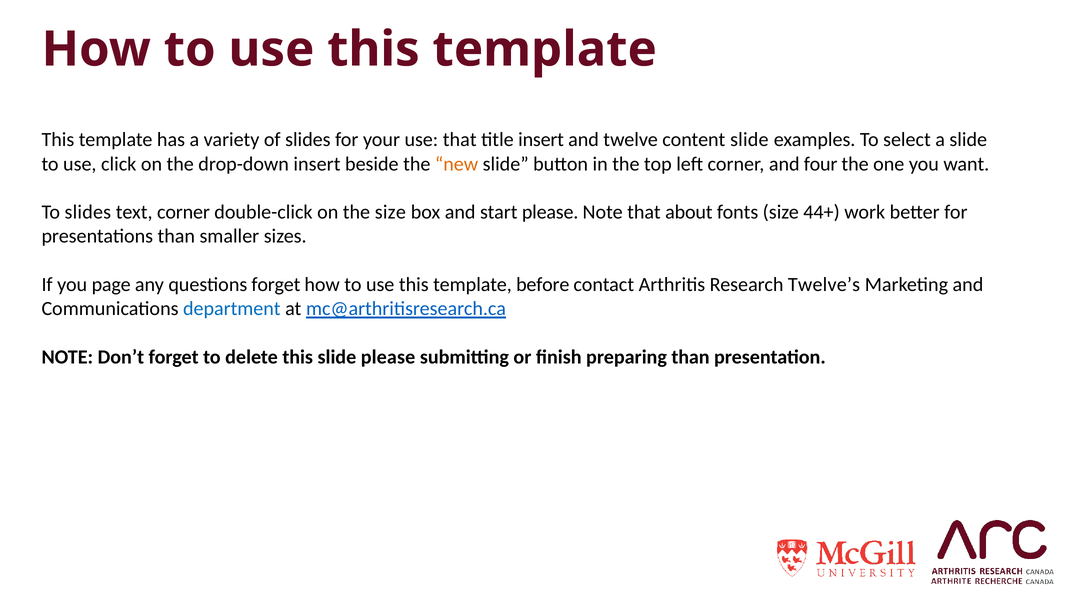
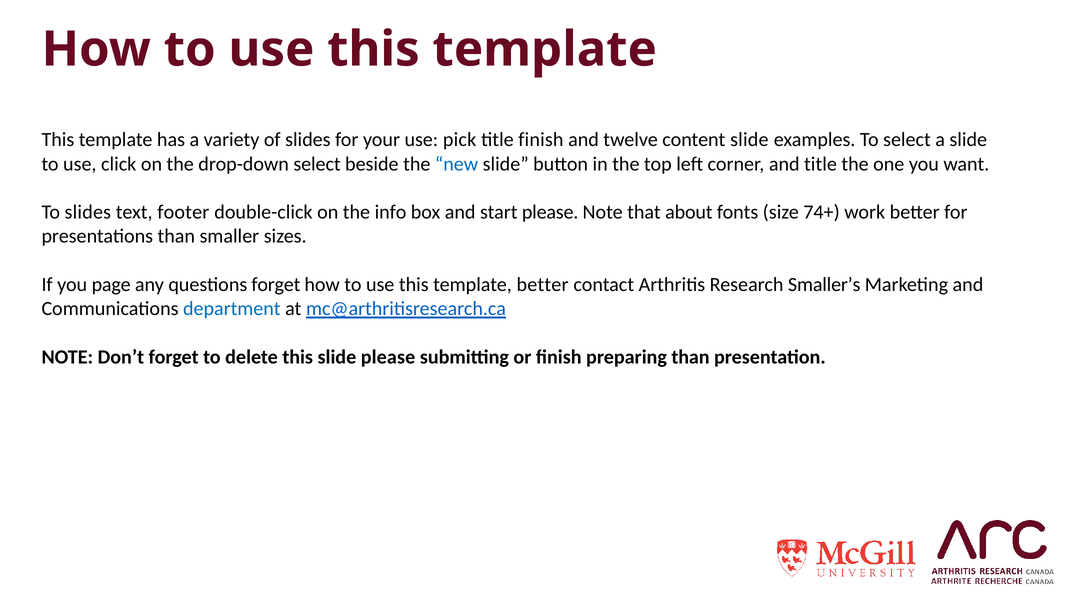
use that: that -> pick
title insert: insert -> finish
drop-down insert: insert -> select
new colour: orange -> blue
and four: four -> title
text corner: corner -> footer
the size: size -> info
44+: 44+ -> 74+
template before: before -> better
Twelve’s: Twelve’s -> Smaller’s
